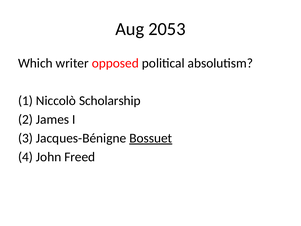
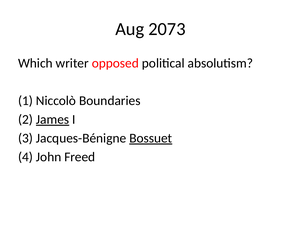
2053: 2053 -> 2073
Scholarship: Scholarship -> Boundaries
James underline: none -> present
